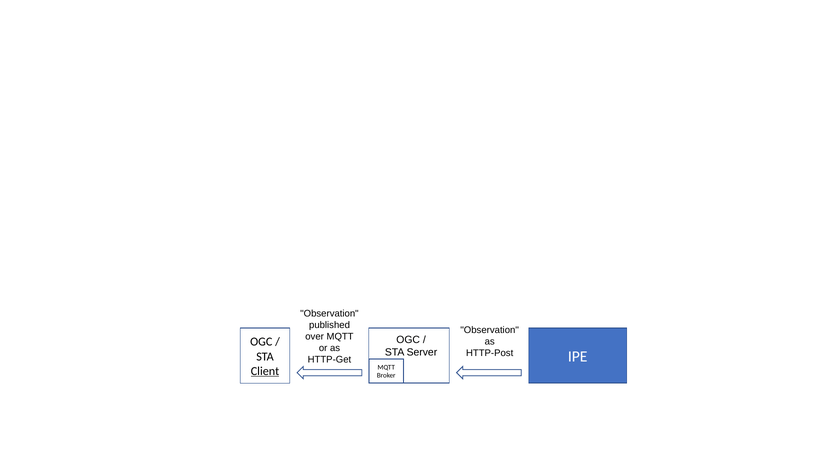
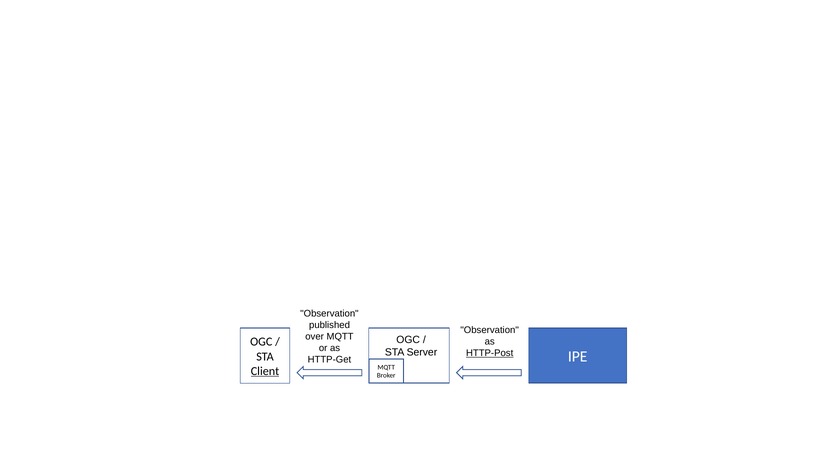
HTTP-Post underline: none -> present
